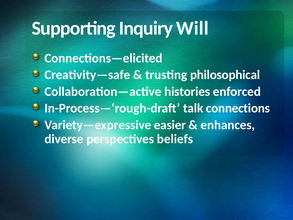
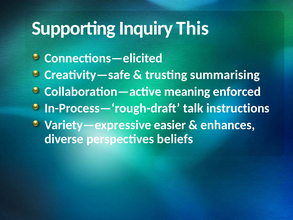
Will: Will -> This
philosophical: philosophical -> summarising
histories: histories -> meaning
connections: connections -> instructions
